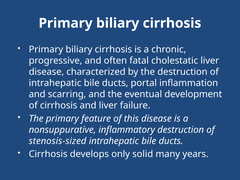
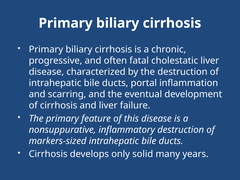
stenosis-sized: stenosis-sized -> markers-sized
